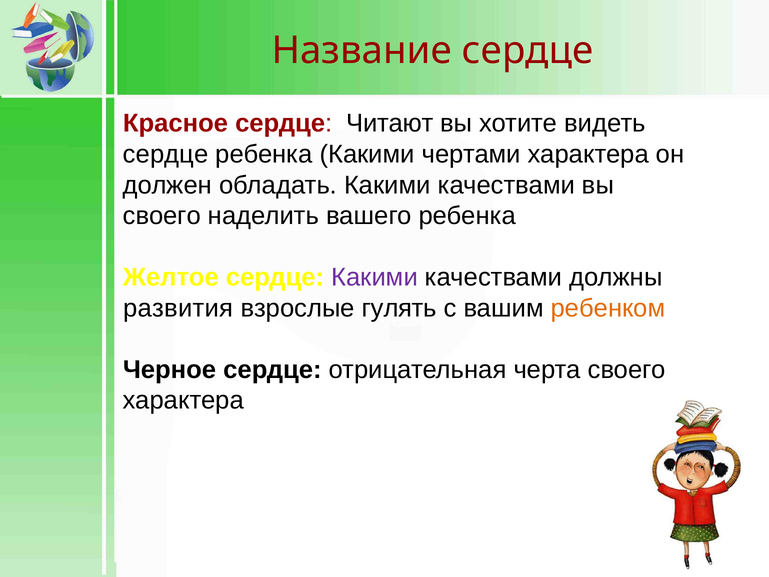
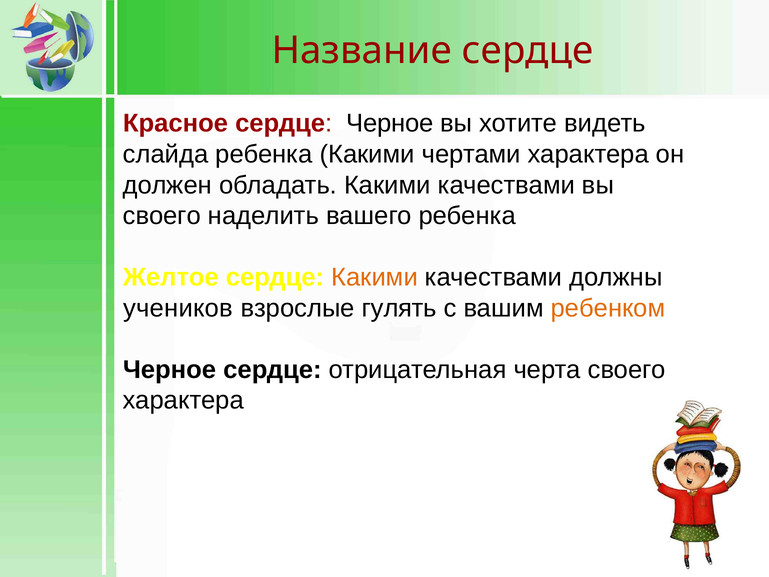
сердце Читают: Читают -> Черное
сердце at (166, 154): сердце -> слайда
Какими at (375, 277) colour: purple -> orange
развития: развития -> учеников
